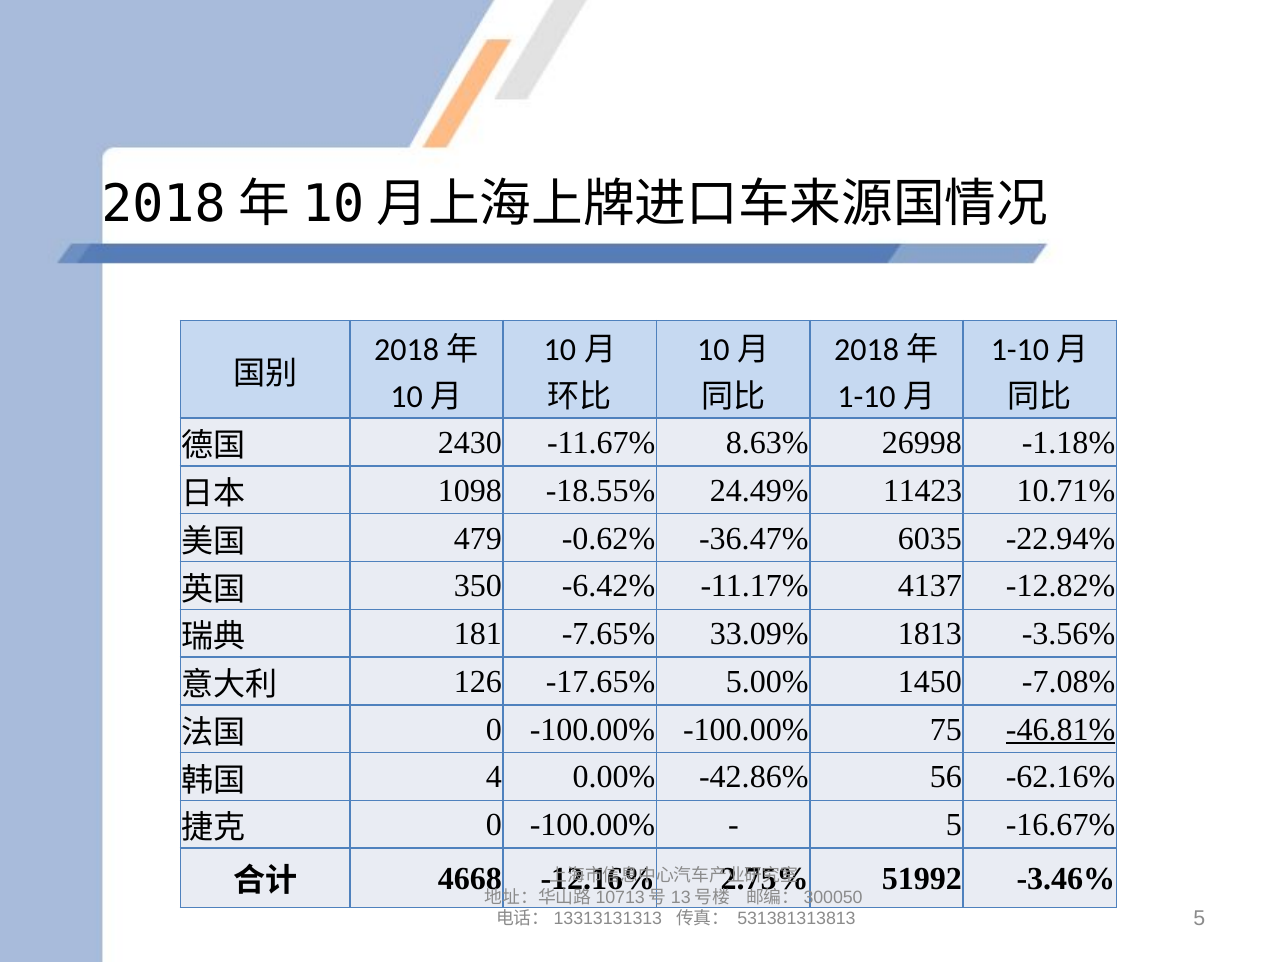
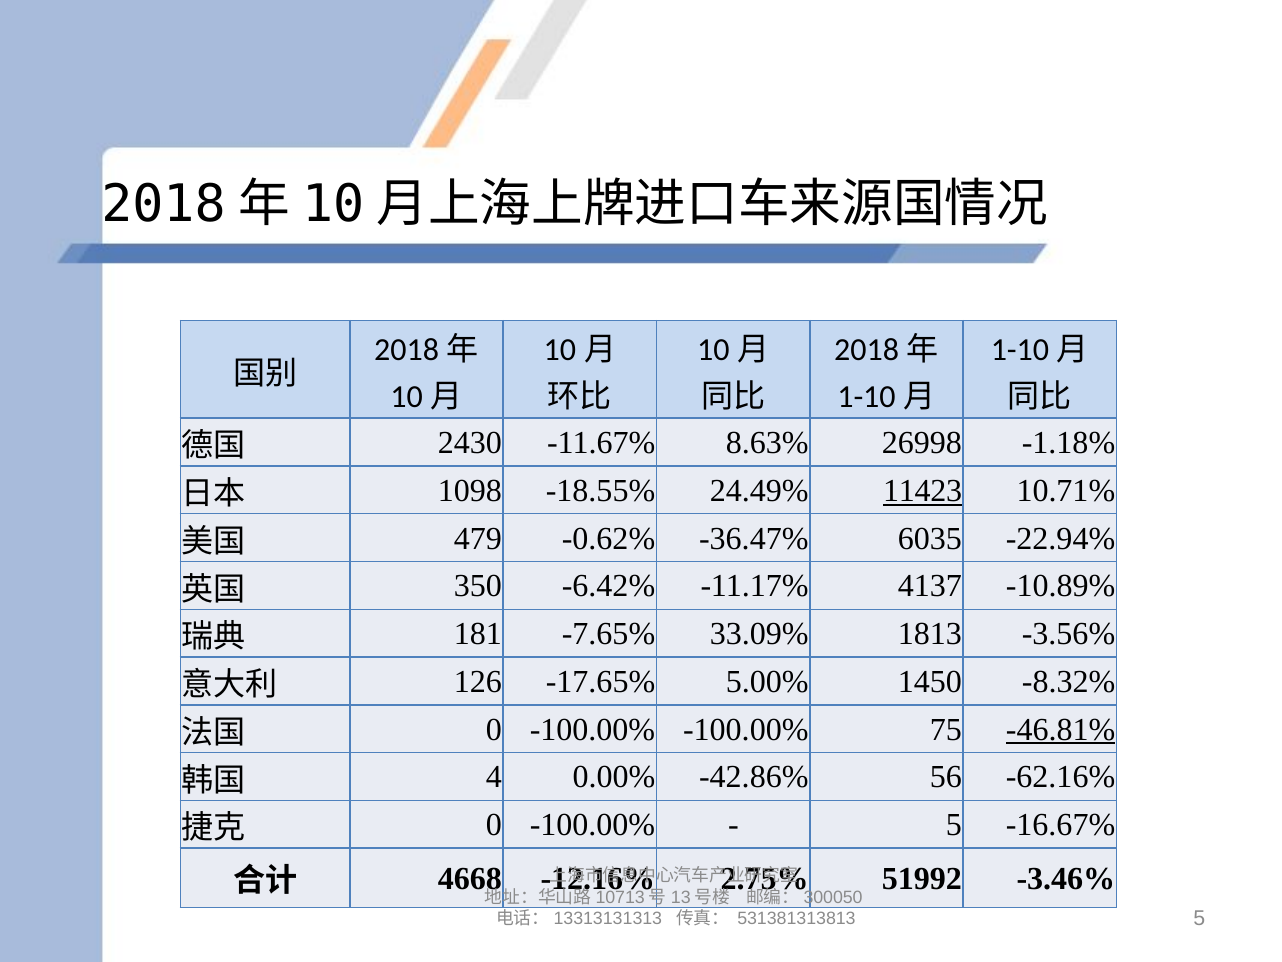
11423 underline: none -> present
-12.82%: -12.82% -> -10.89%
-7.08%: -7.08% -> -8.32%
